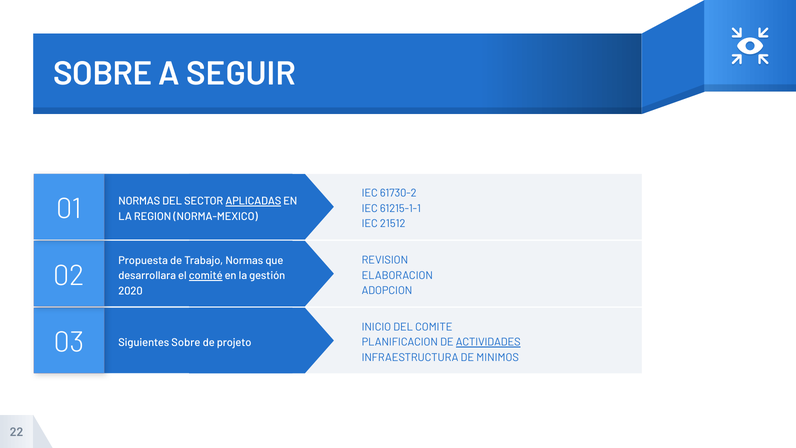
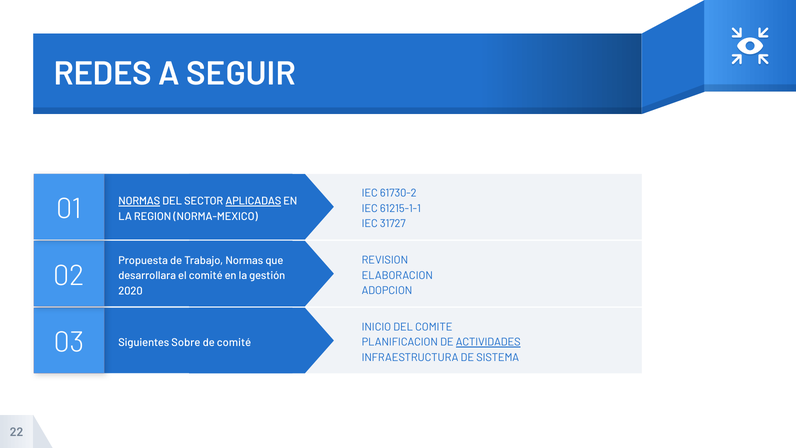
SOBRE at (103, 74): SOBRE -> REDES
NORMAS at (139, 201) underline: none -> present
21512: 21512 -> 31727
comité at (206, 276) underline: present -> none
de projeto: projeto -> comité
MINIMOS: MINIMOS -> SISTEMA
